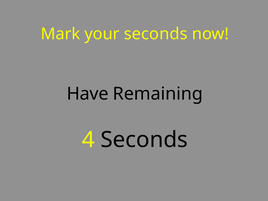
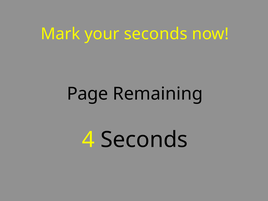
Have: Have -> Page
